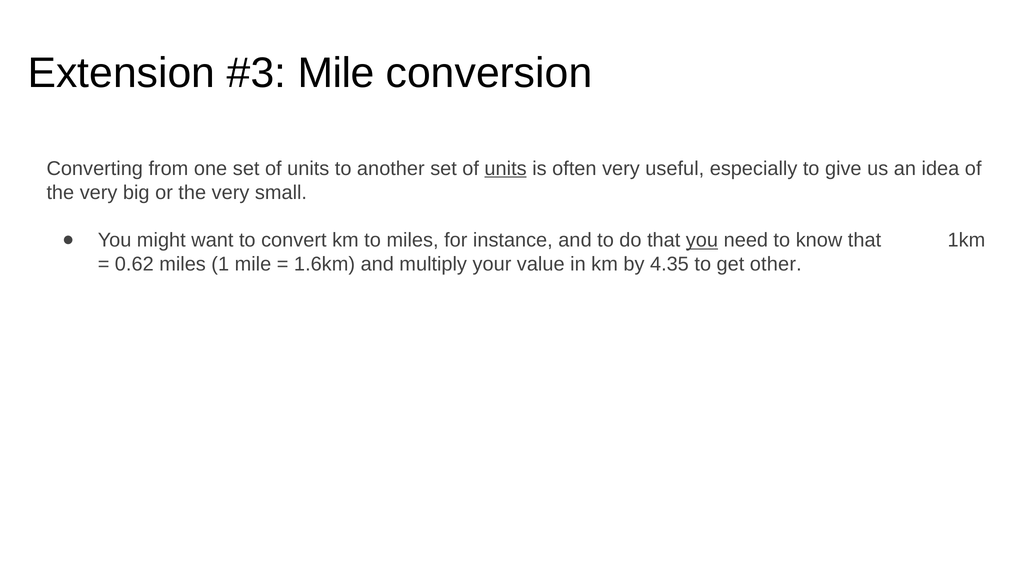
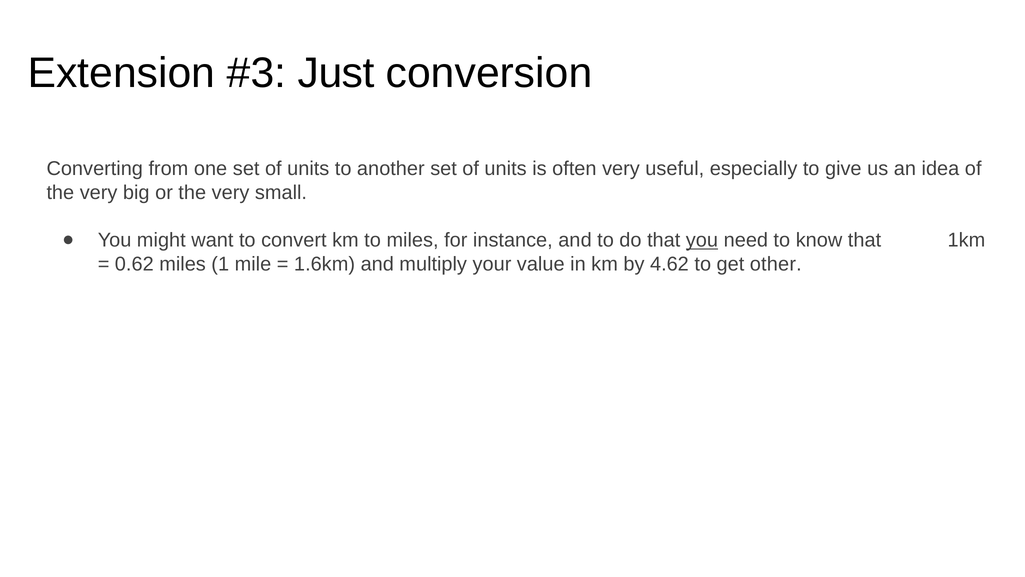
Mile at (336, 73): Mile -> Just
units at (506, 168) underline: present -> none
4.35: 4.35 -> 4.62
